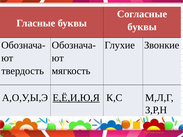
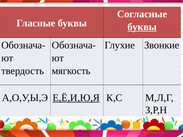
буквы at (142, 27) underline: none -> present
